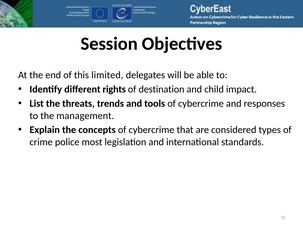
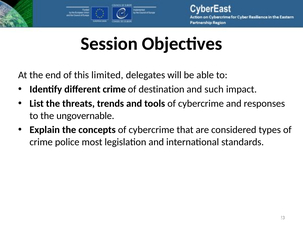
different rights: rights -> crime
child: child -> such
management: management -> ungovernable
